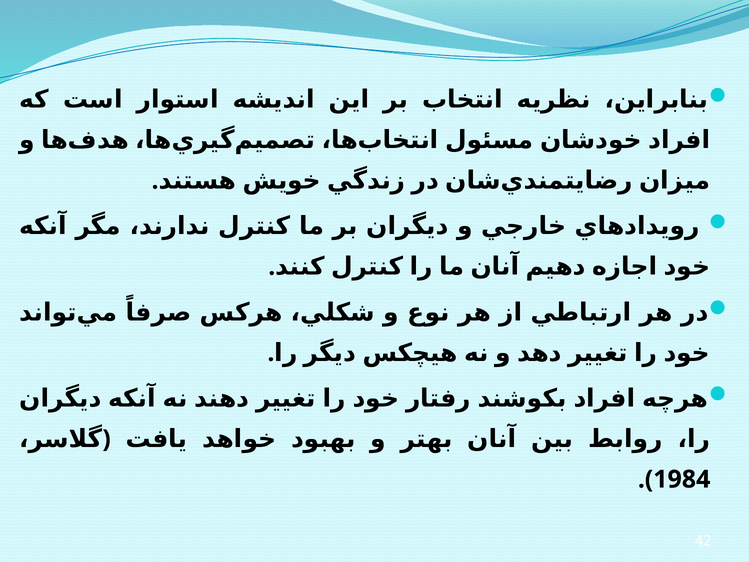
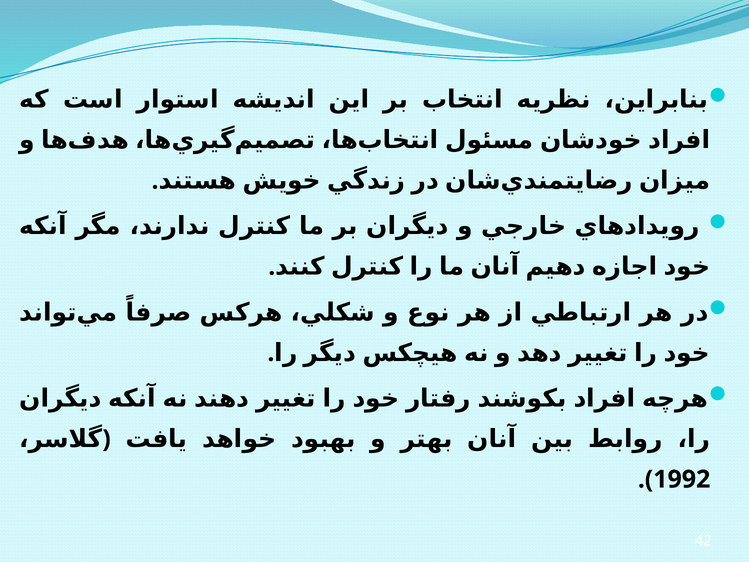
1984: 1984 -> 1992
